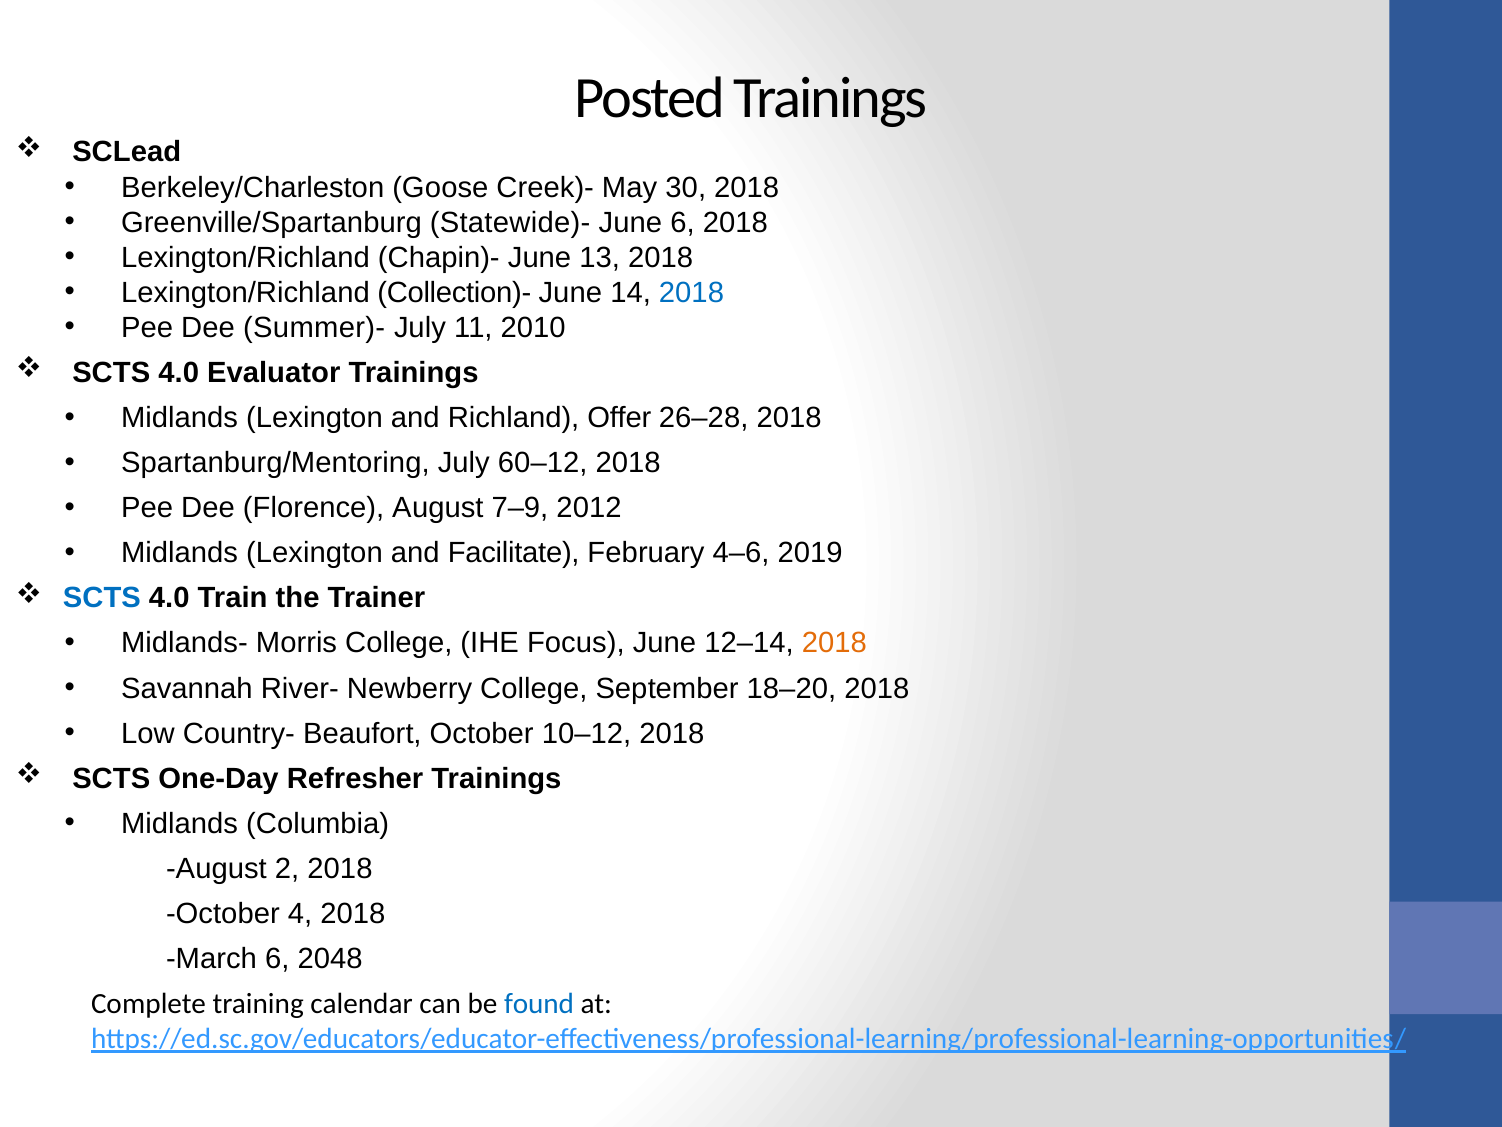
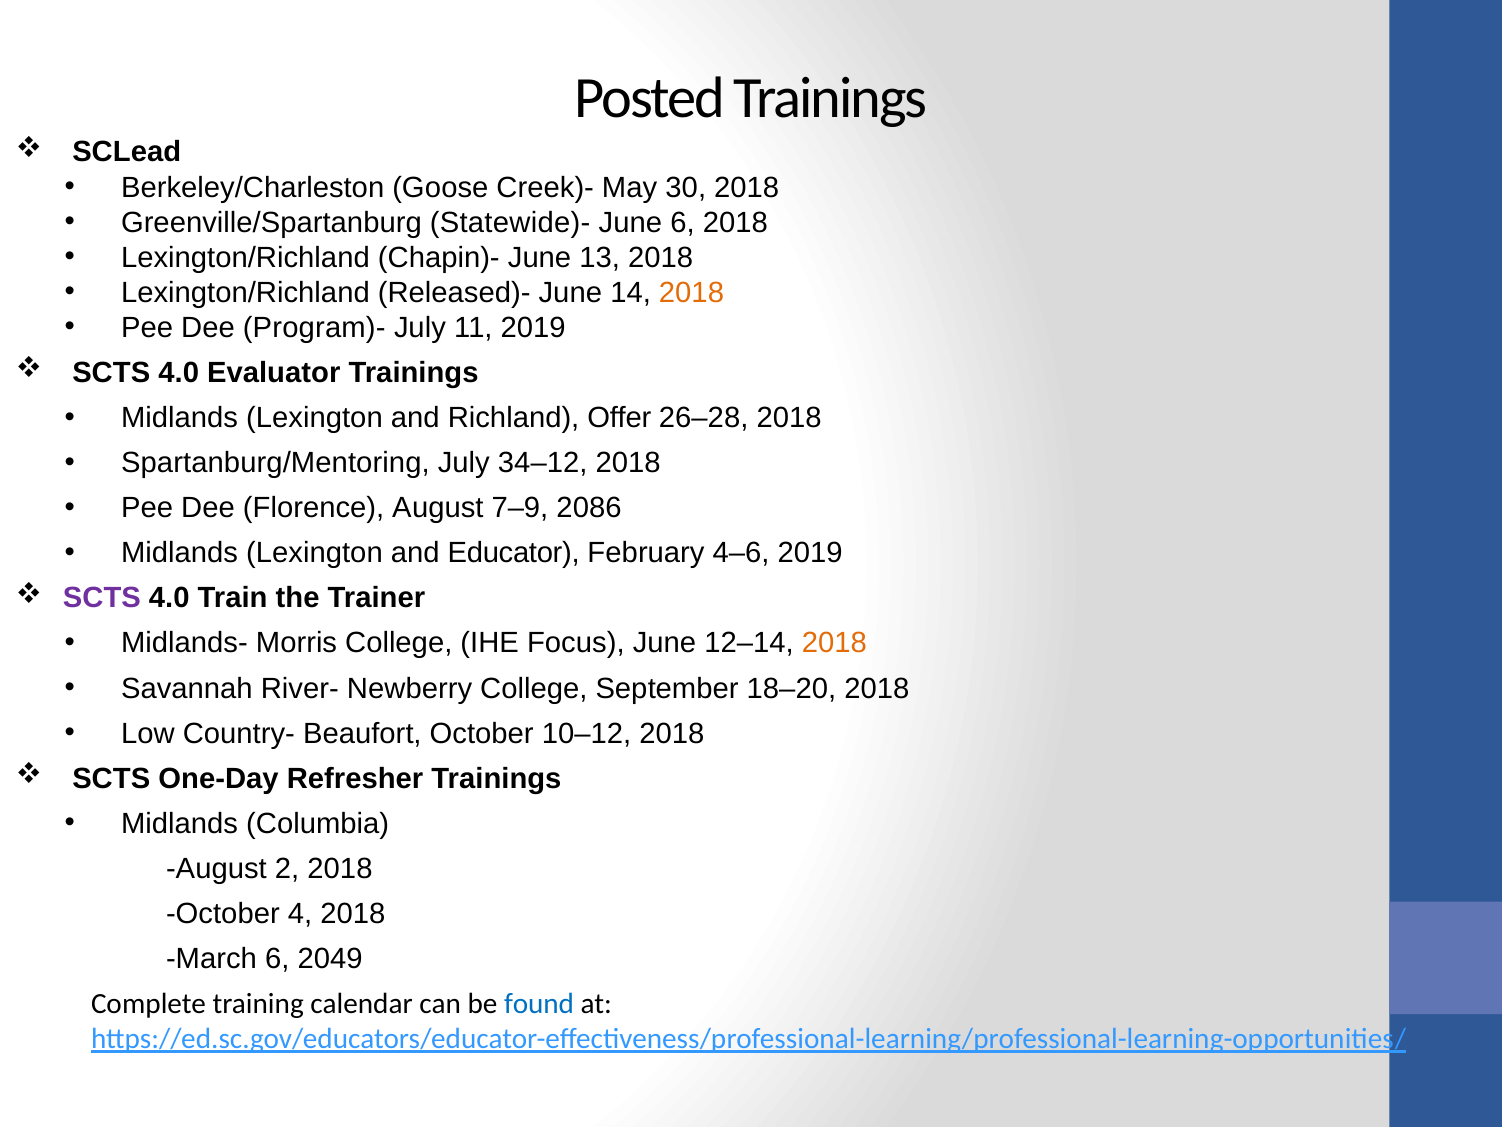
Collection)-: Collection)- -> Released)-
2018 at (691, 293) colour: blue -> orange
Summer)-: Summer)- -> Program)-
11 2010: 2010 -> 2019
60–12: 60–12 -> 34–12
2012: 2012 -> 2086
Facilitate: Facilitate -> Educator
SCTS at (102, 598) colour: blue -> purple
2048: 2048 -> 2049
